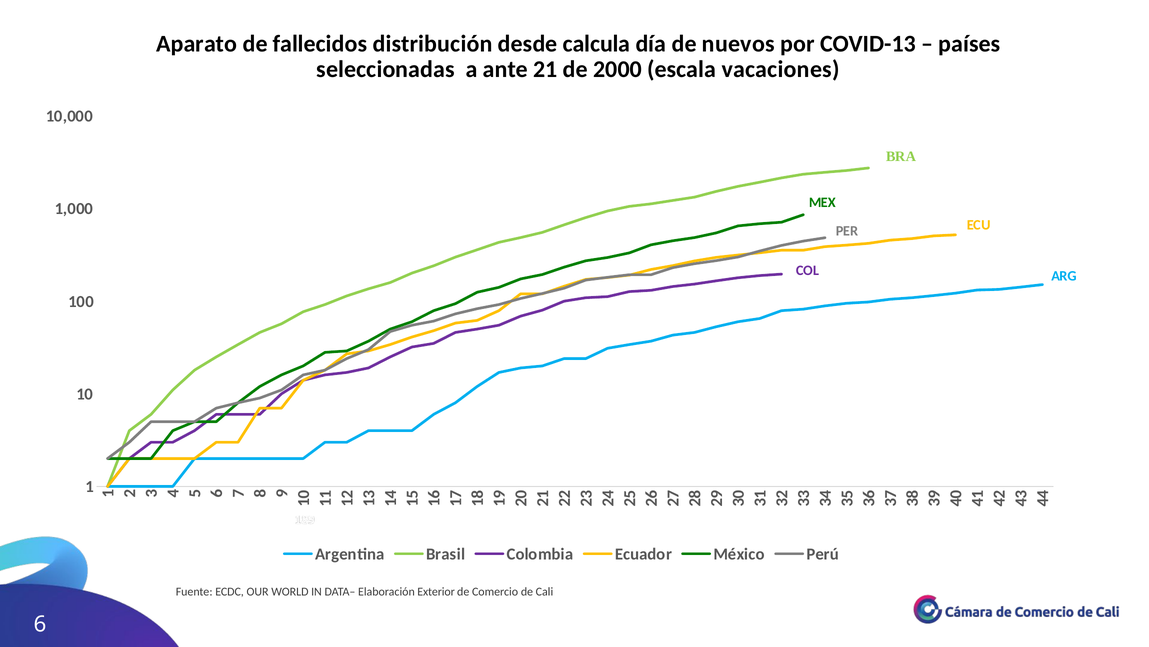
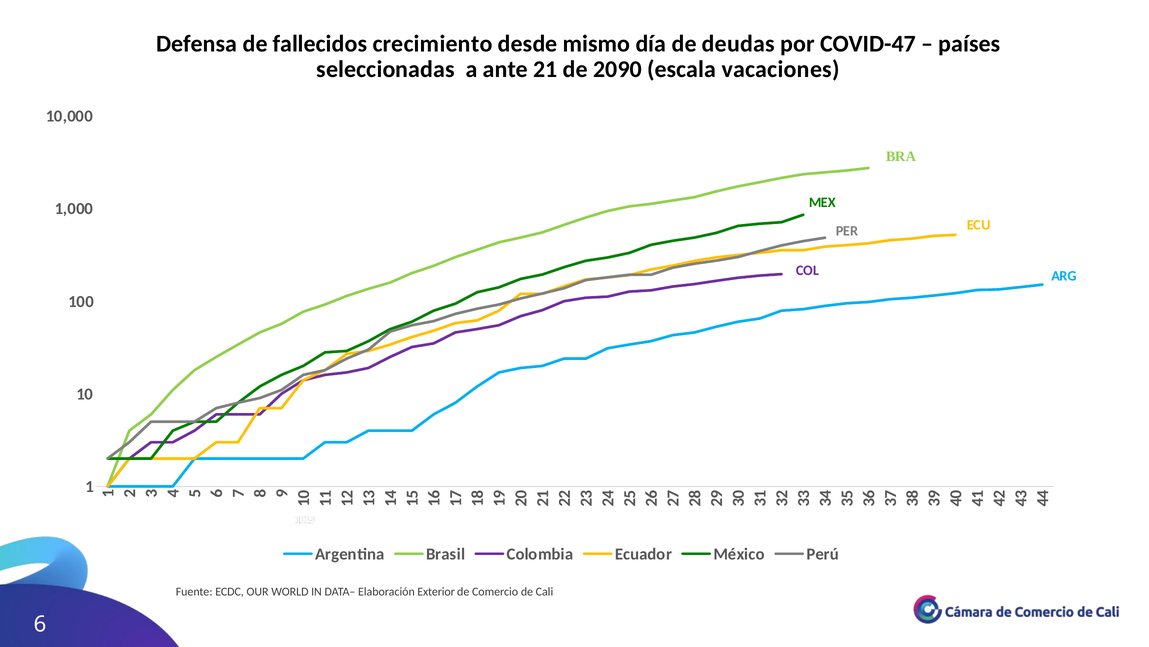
Aparato: Aparato -> Defensa
distribución: distribución -> crecimiento
calcula: calcula -> mismo
nuevos: nuevos -> deudas
COVID-13: COVID-13 -> COVID-47
2000: 2000 -> 2090
